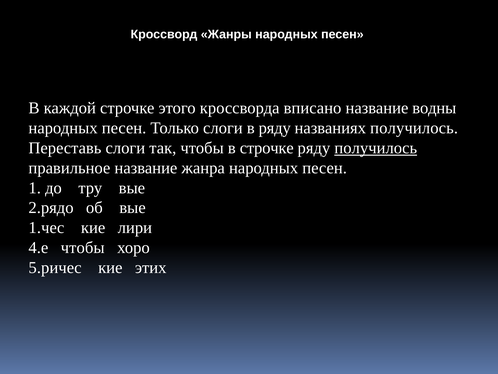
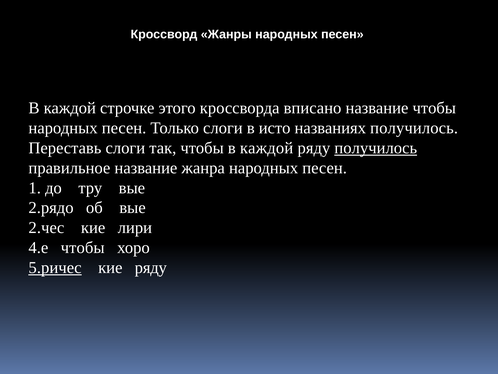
название водны: водны -> чтобы
в ряду: ряду -> исто
чтобы в строчке: строчке -> каждой
1.чес: 1.чес -> 2.чес
5.ричес underline: none -> present
кие этих: этих -> ряду
